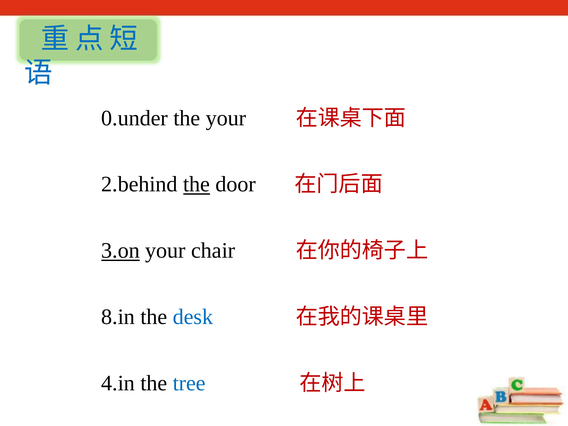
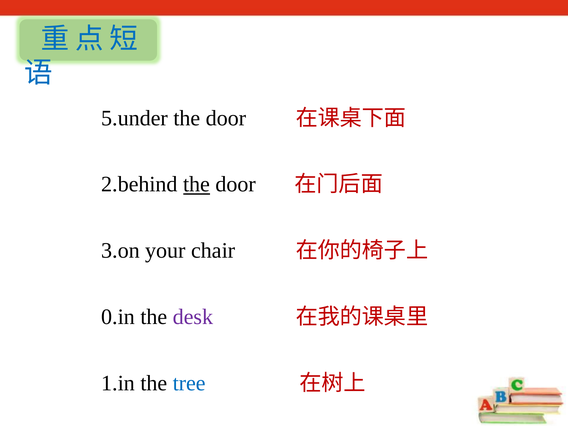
0.under: 0.under -> 5.under
your at (226, 118): your -> door
3.on underline: present -> none
8.in: 8.in -> 0.in
desk colour: blue -> purple
4.in: 4.in -> 1.in
